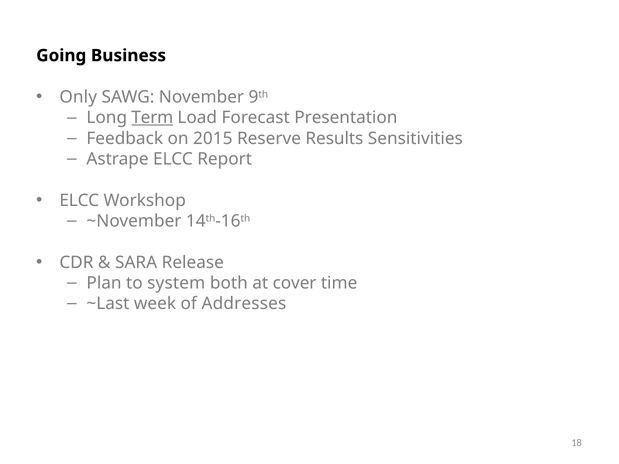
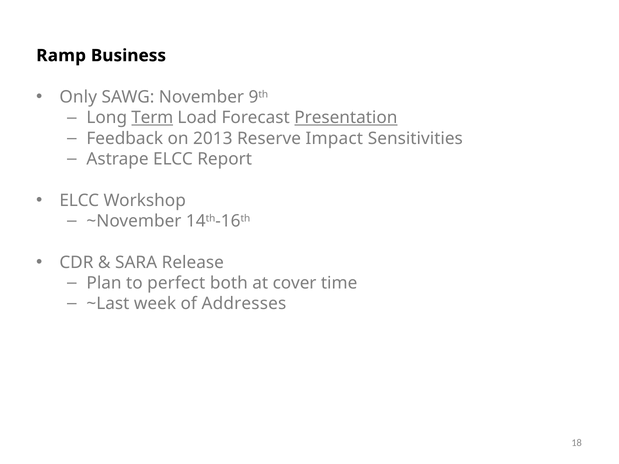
Going: Going -> Ramp
Presentation underline: none -> present
2015: 2015 -> 2013
Results: Results -> Impact
system: system -> perfect
